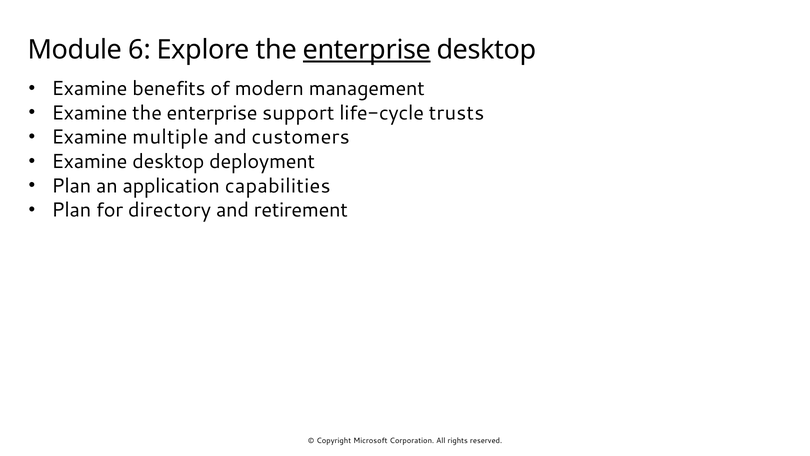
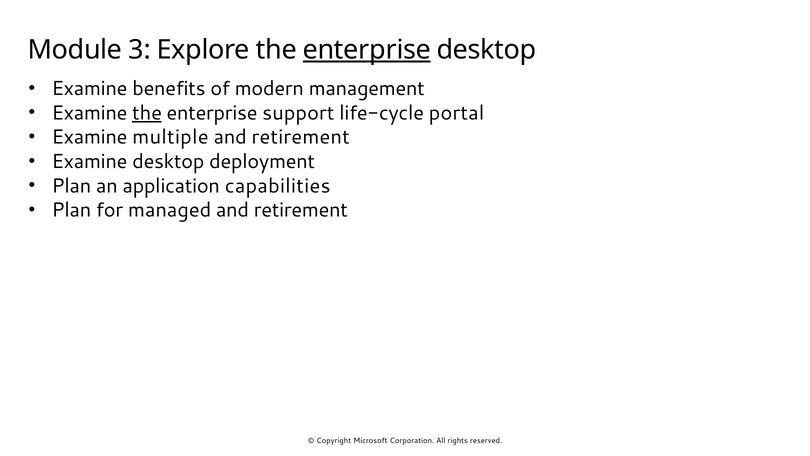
6: 6 -> 3
the at (147, 113) underline: none -> present
trusts: trusts -> portal
customers at (301, 137): customers -> retirement
directory: directory -> managed
